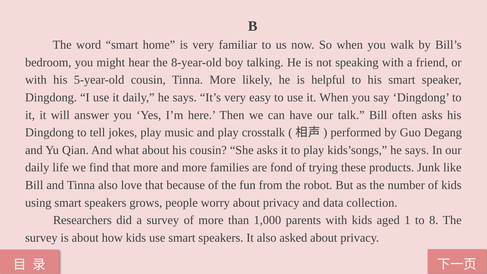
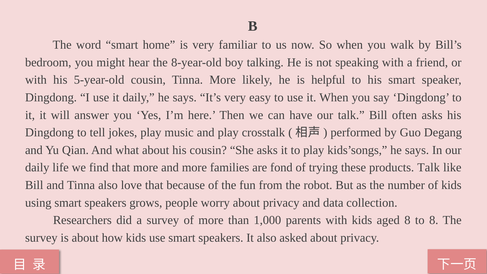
products Junk: Junk -> Talk
aged 1: 1 -> 8
